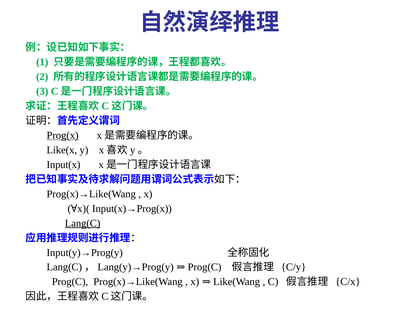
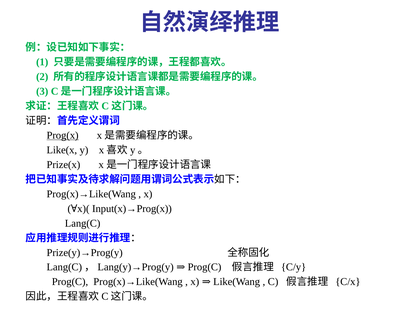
Input(x: Input(x -> Prize(x
Lang(C underline: present -> none
Input(y)→Prog(y: Input(y)→Prog(y -> Prize(y)→Prog(y
